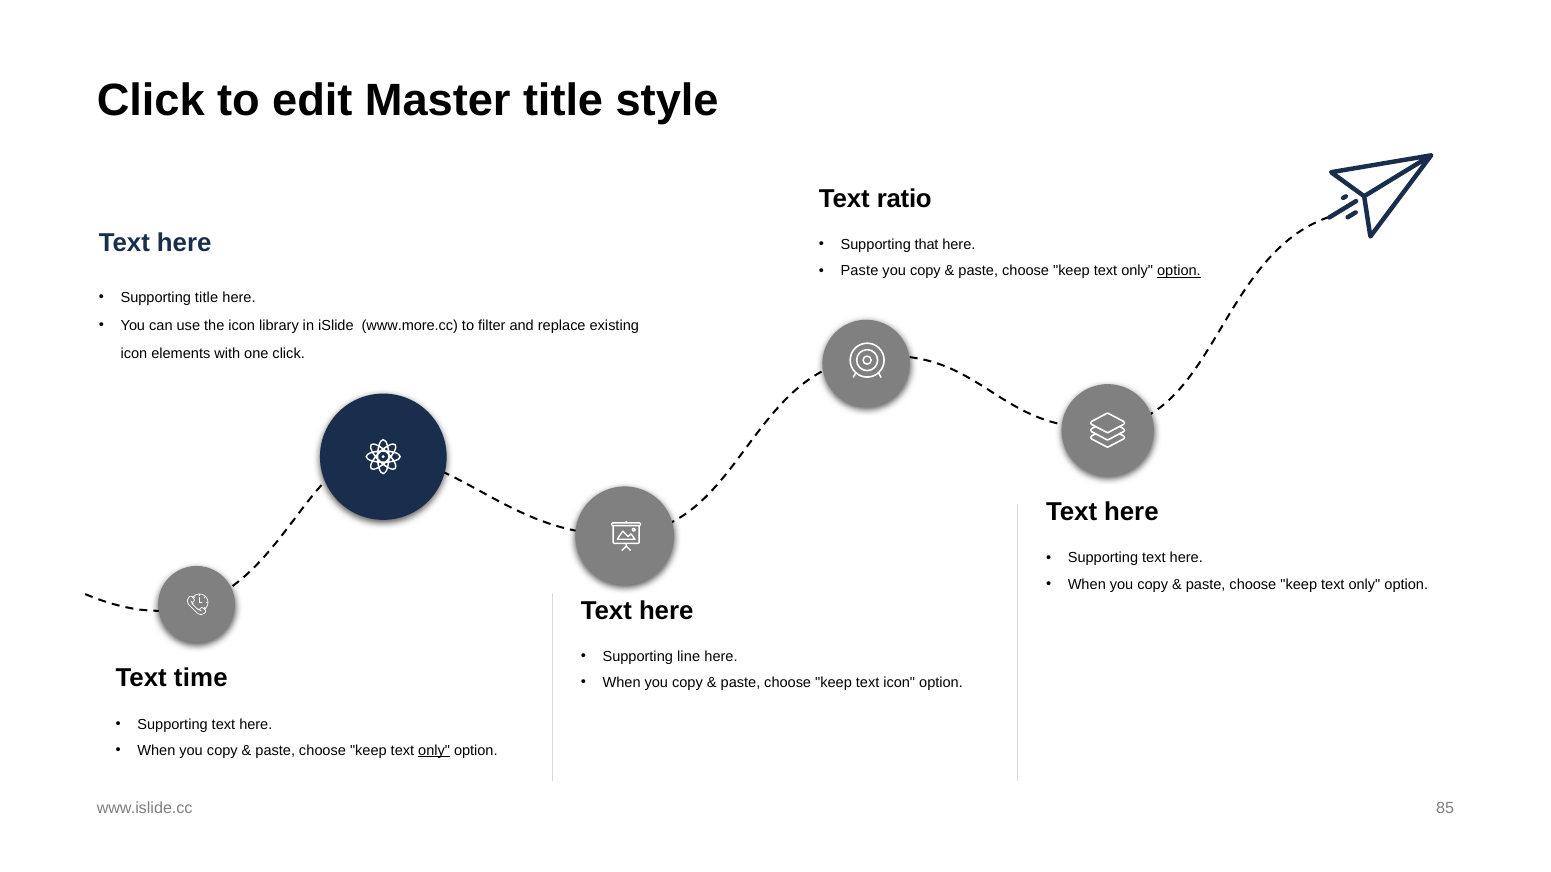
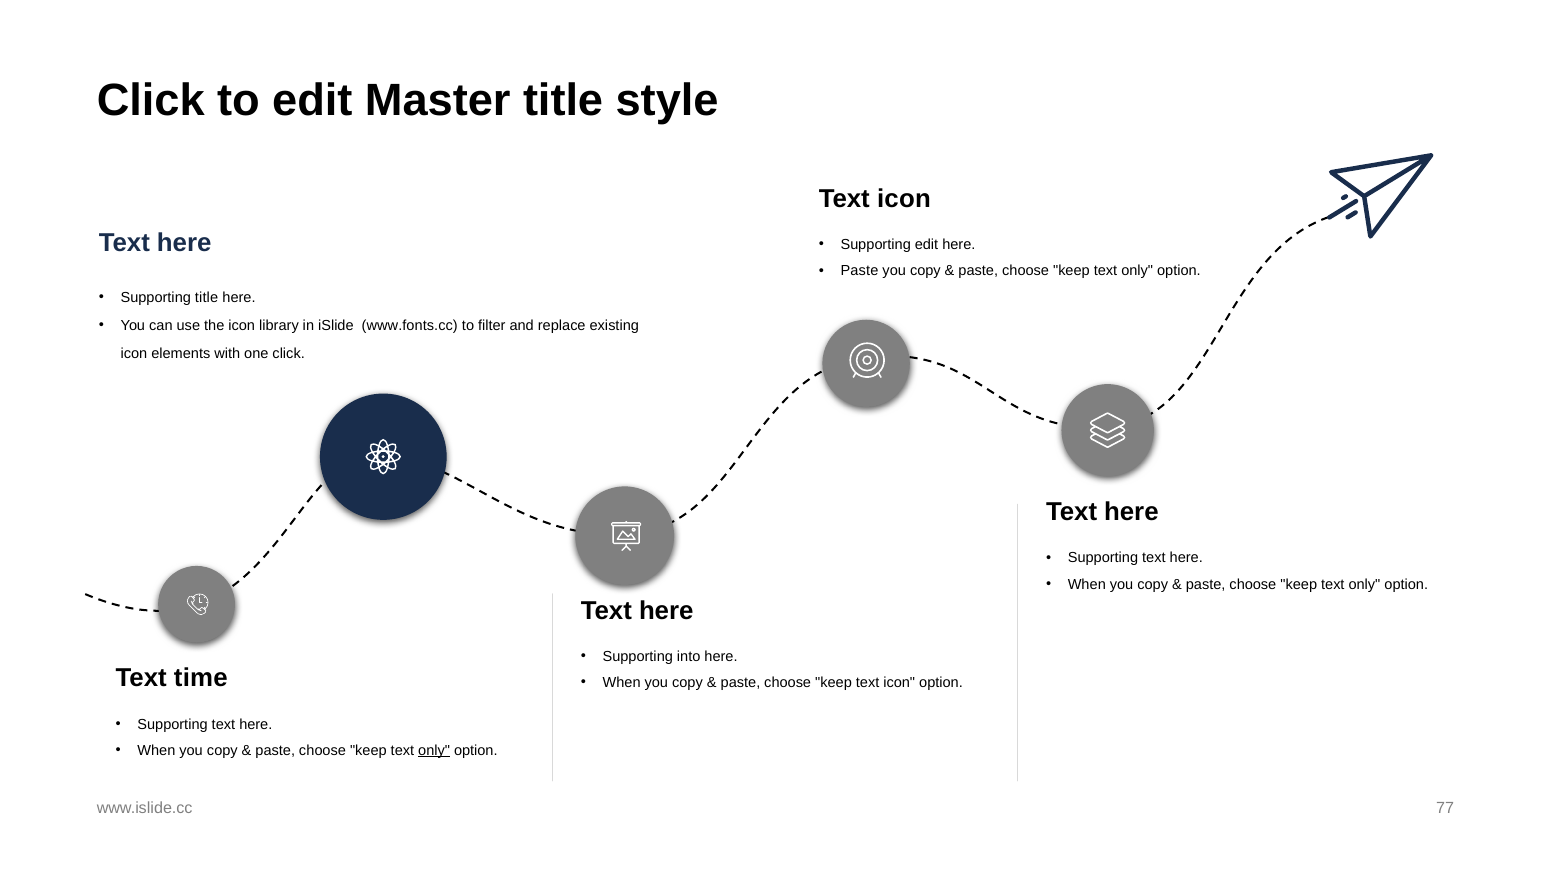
ratio at (904, 199): ratio -> icon
Supporting that: that -> edit
option at (1179, 271) underline: present -> none
www.more.cc: www.more.cc -> www.fonts.cc
line: line -> into
85: 85 -> 77
